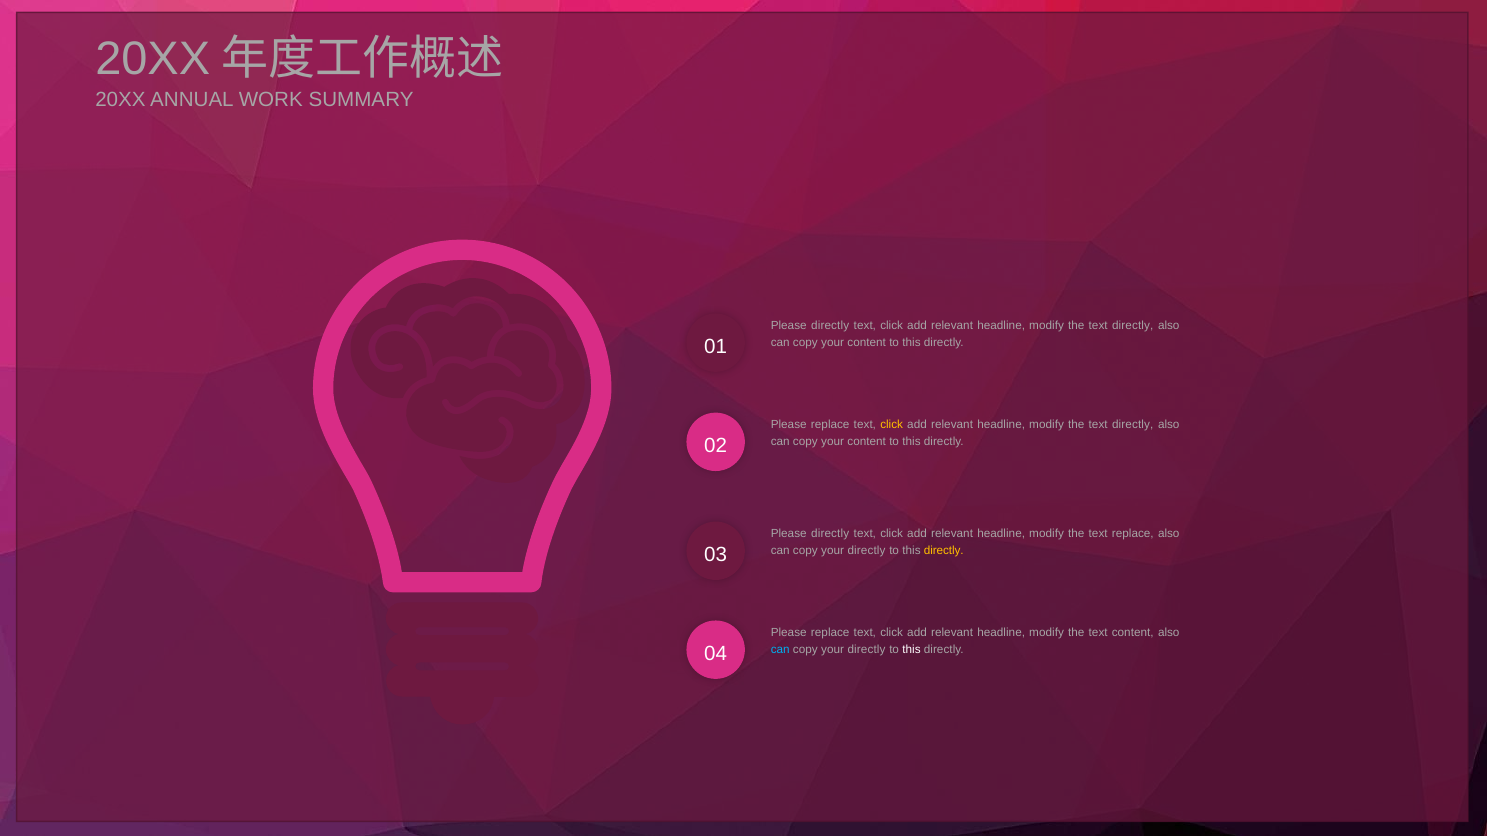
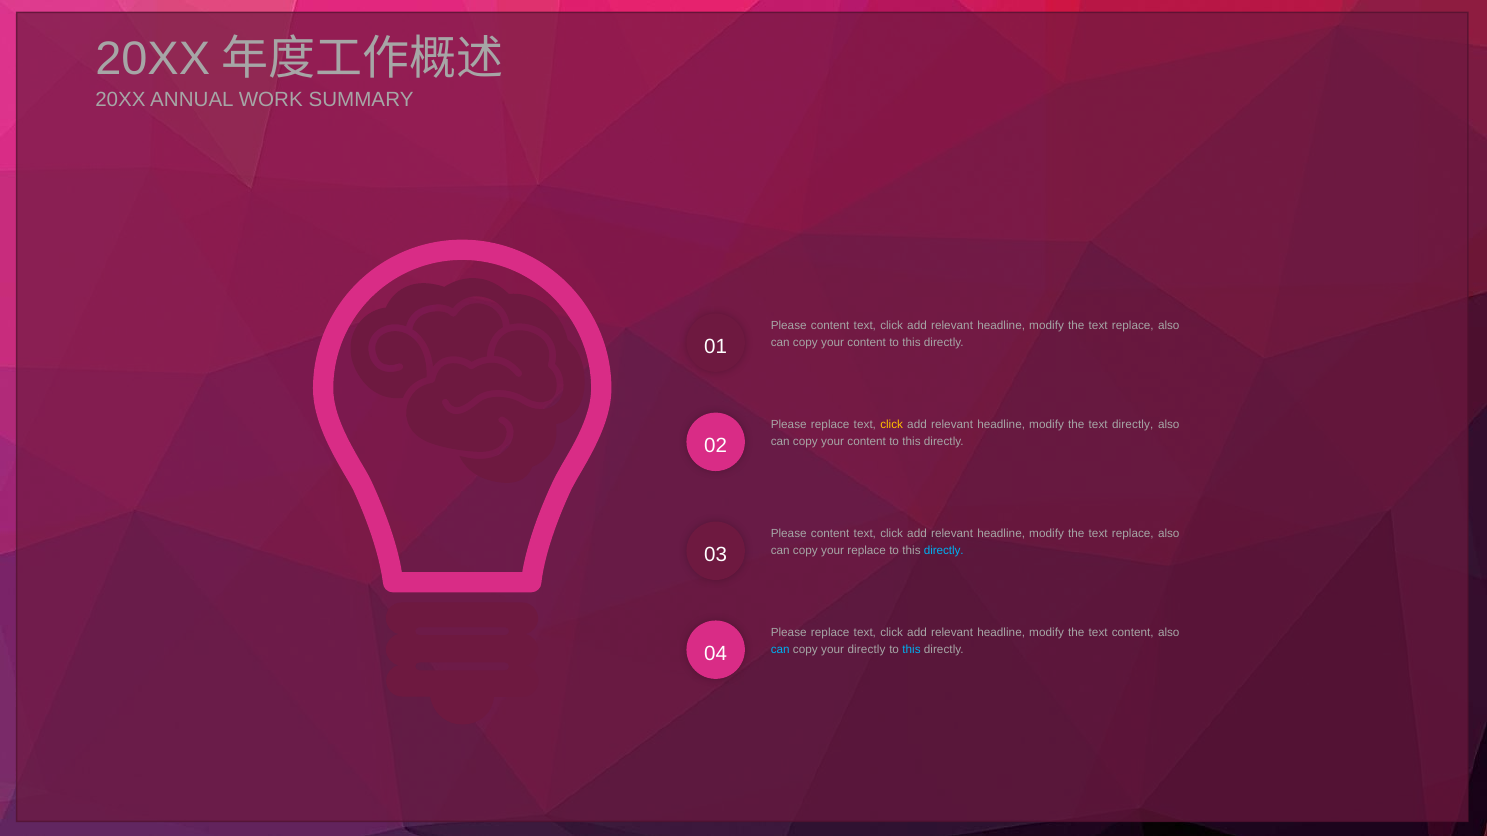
directly at (830, 325): directly -> content
directly at (1133, 325): directly -> replace
directly at (830, 534): directly -> content
directly at (867, 550): directly -> replace
directly at (944, 550) colour: yellow -> light blue
this at (912, 649) colour: white -> light blue
